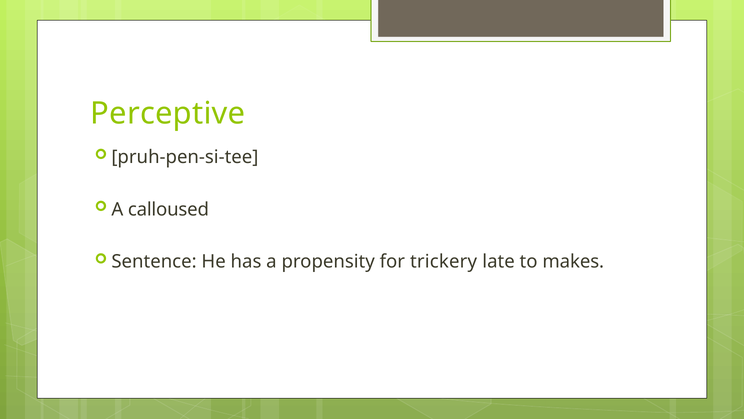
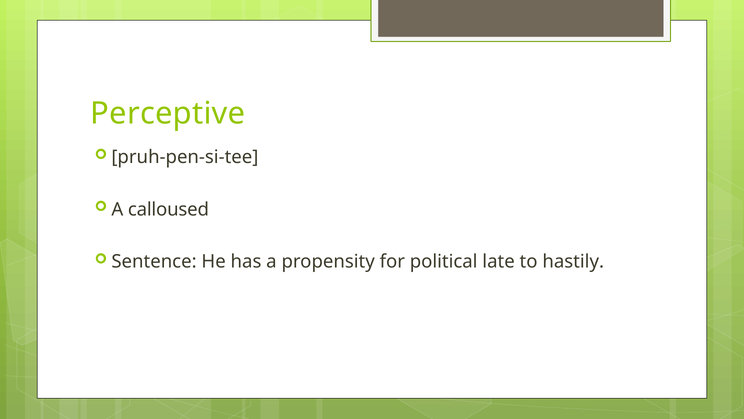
trickery: trickery -> political
makes: makes -> hastily
